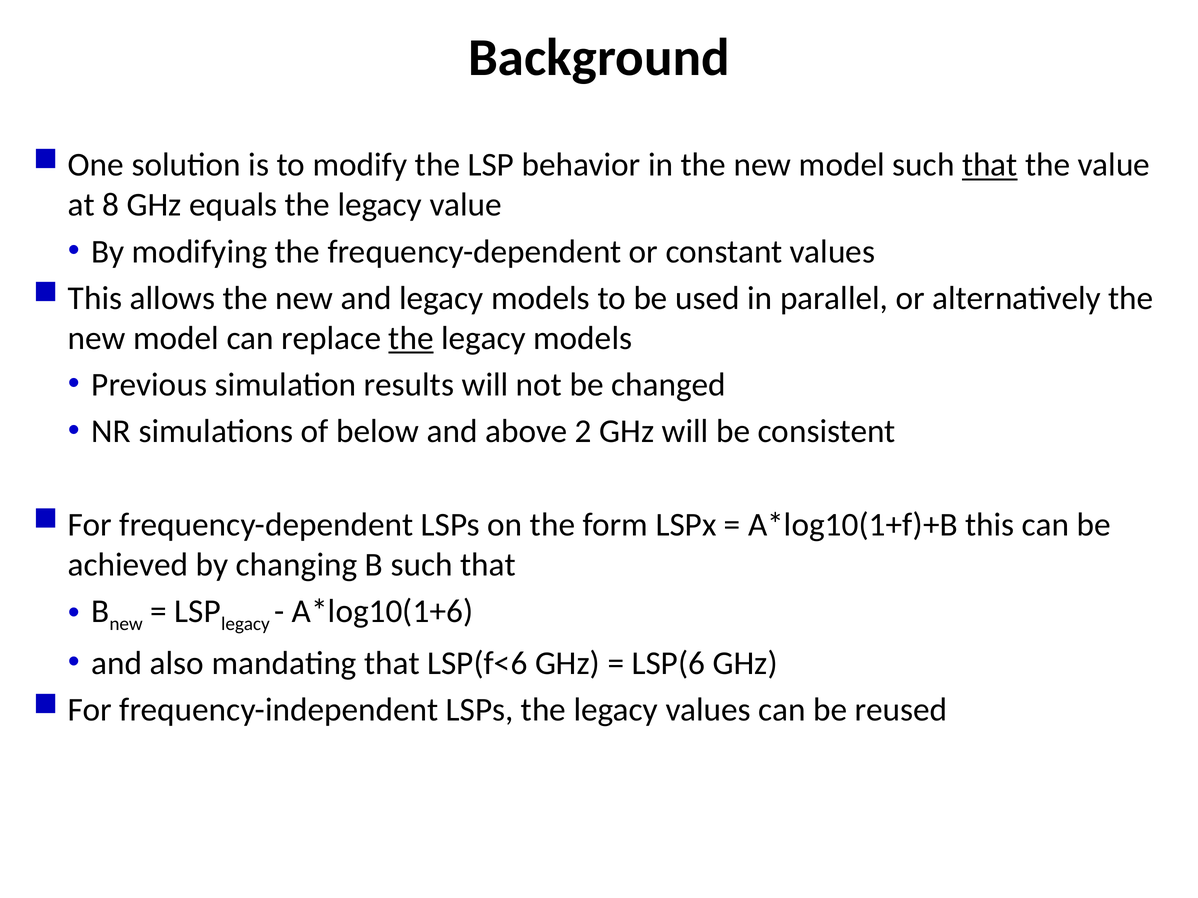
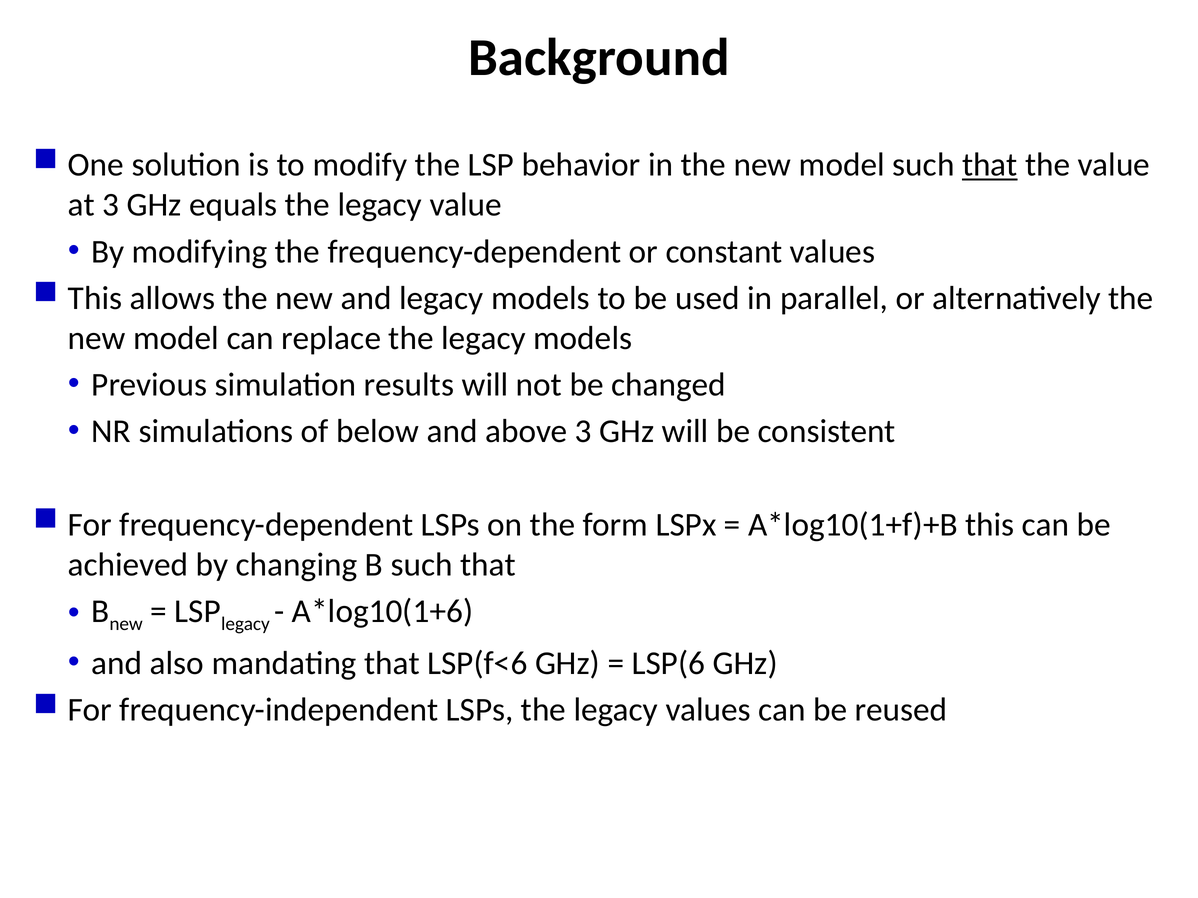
at 8: 8 -> 3
the at (411, 338) underline: present -> none
above 2: 2 -> 3
